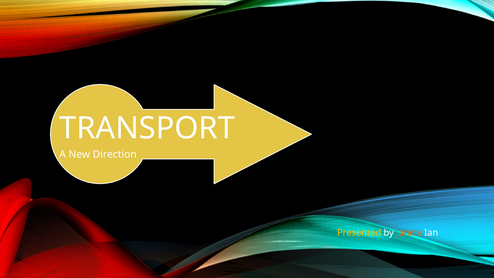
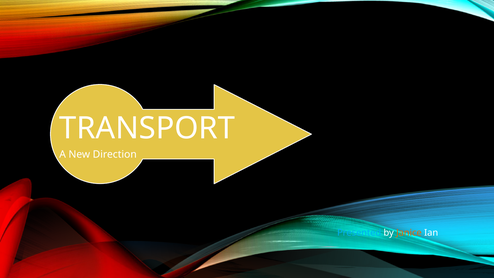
Presented colour: yellow -> light blue
